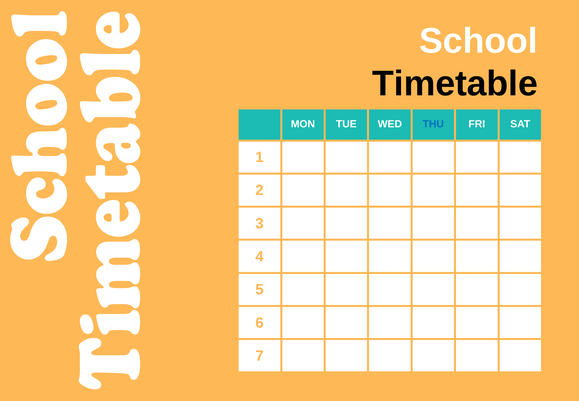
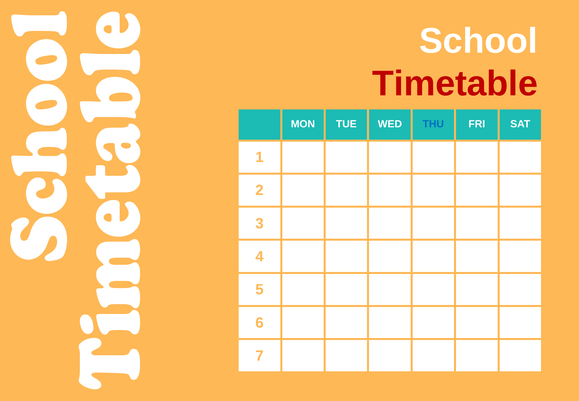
Timetable colour: black -> red
